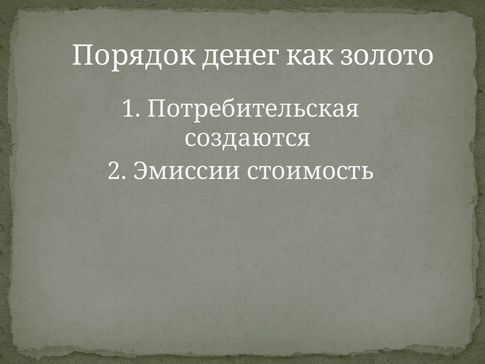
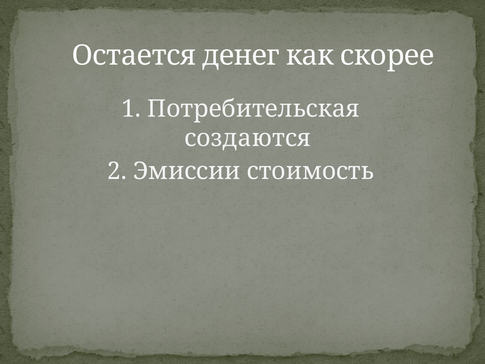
Порядок: Порядок -> Остается
золото: золото -> скорее
